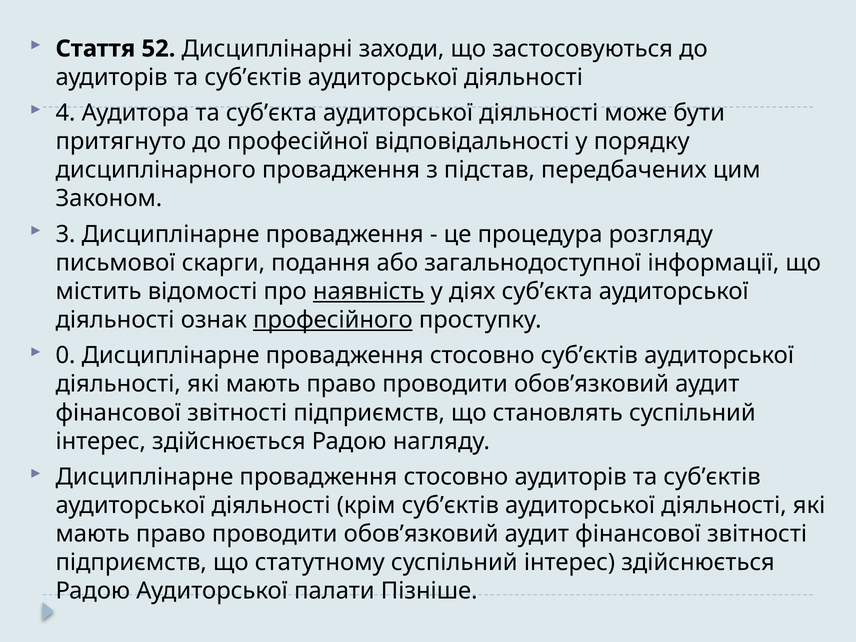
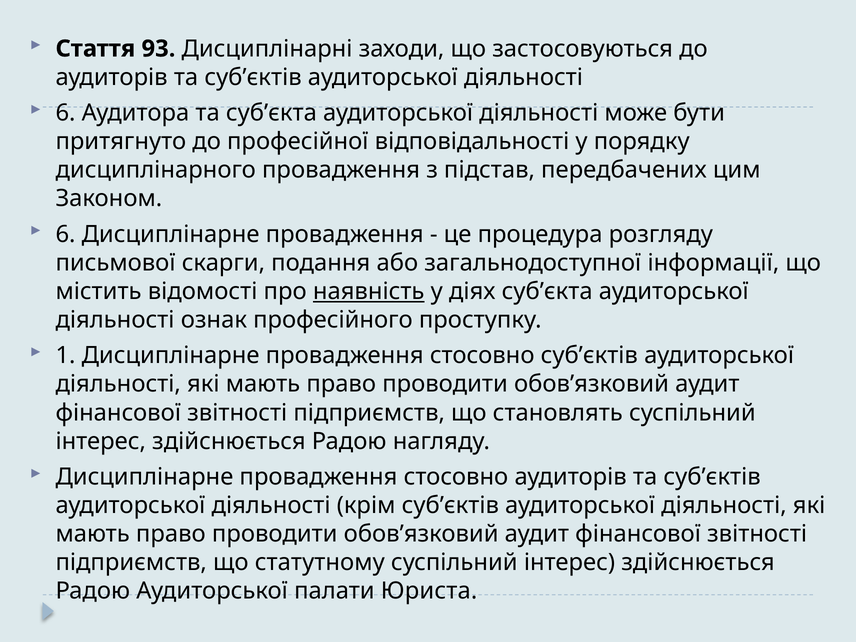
52: 52 -> 93
4 at (65, 113): 4 -> 6
3 at (65, 234): 3 -> 6
професійного underline: present -> none
0: 0 -> 1
Пізніше: Пізніше -> Юриста
